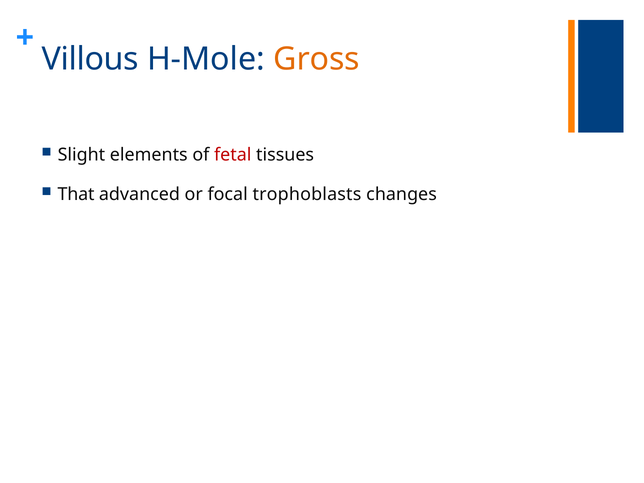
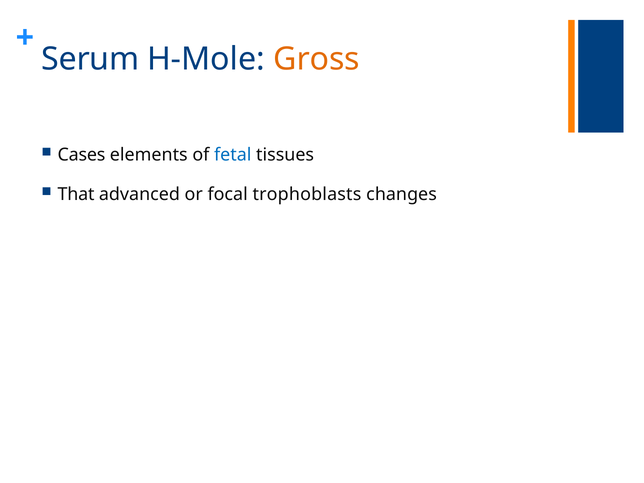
Villous: Villous -> Serum
Slight: Slight -> Cases
fetal colour: red -> blue
